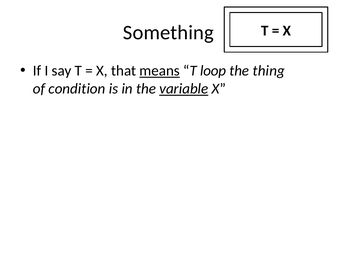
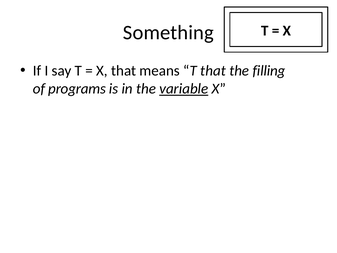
means underline: present -> none
T loop: loop -> that
thing: thing -> filling
condition: condition -> programs
